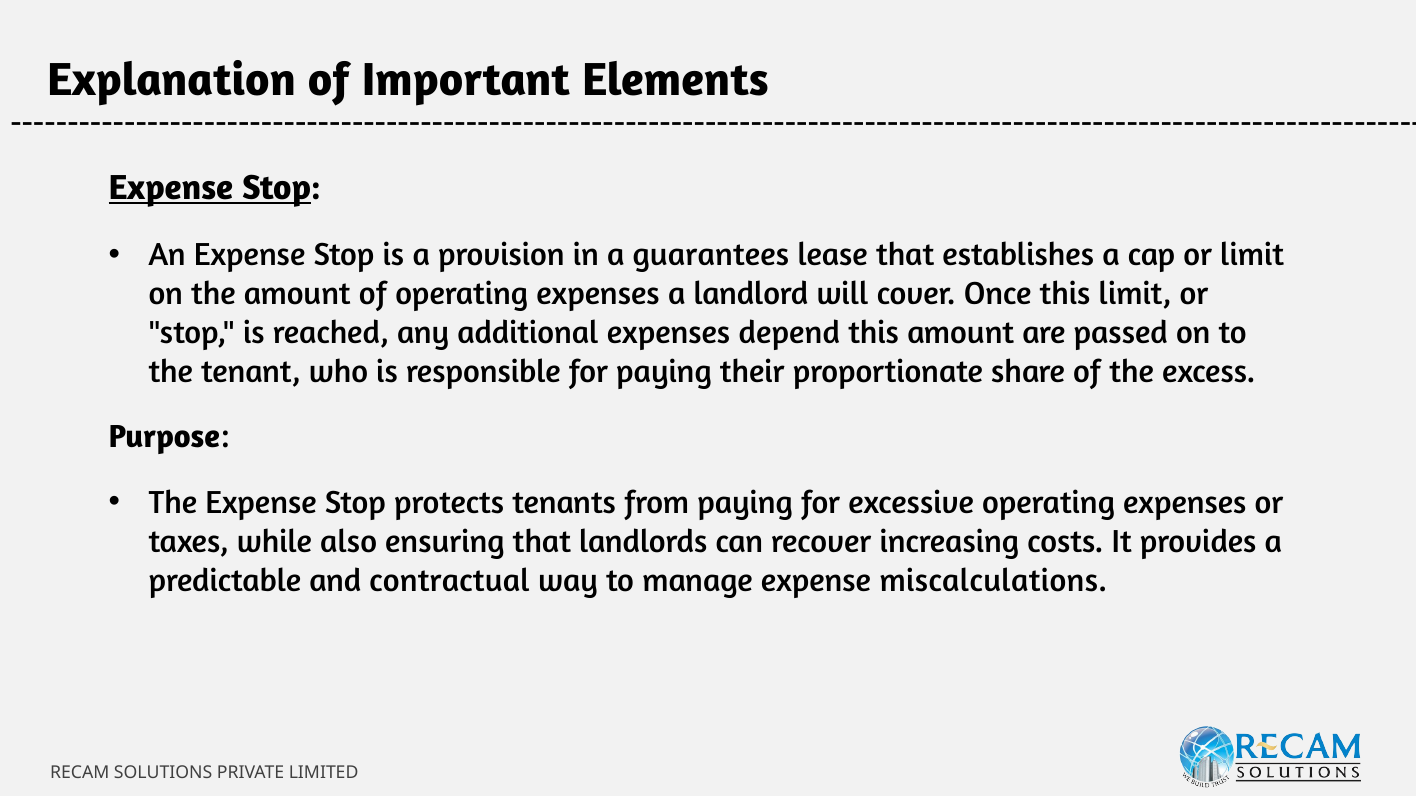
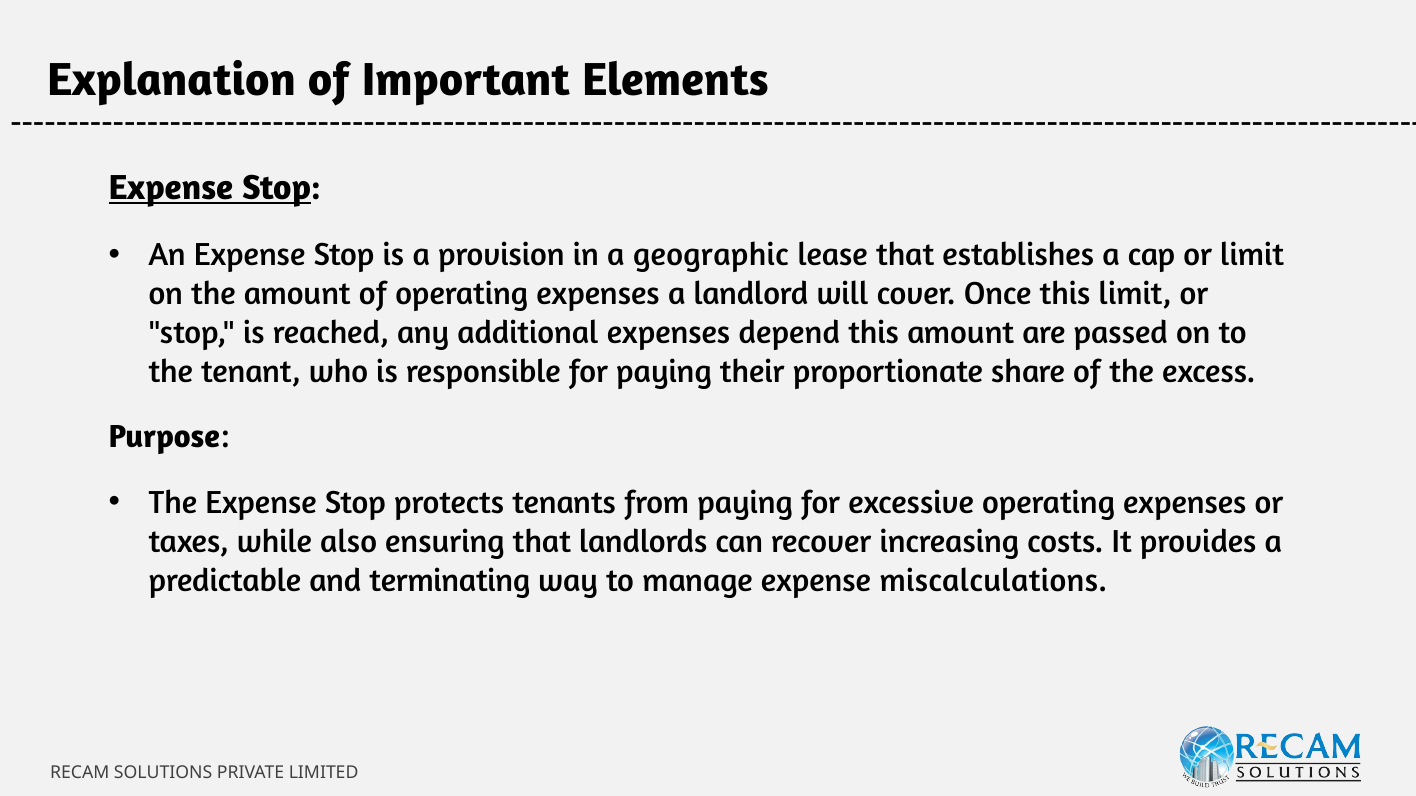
guarantees: guarantees -> geographic
contractual: contractual -> terminating
